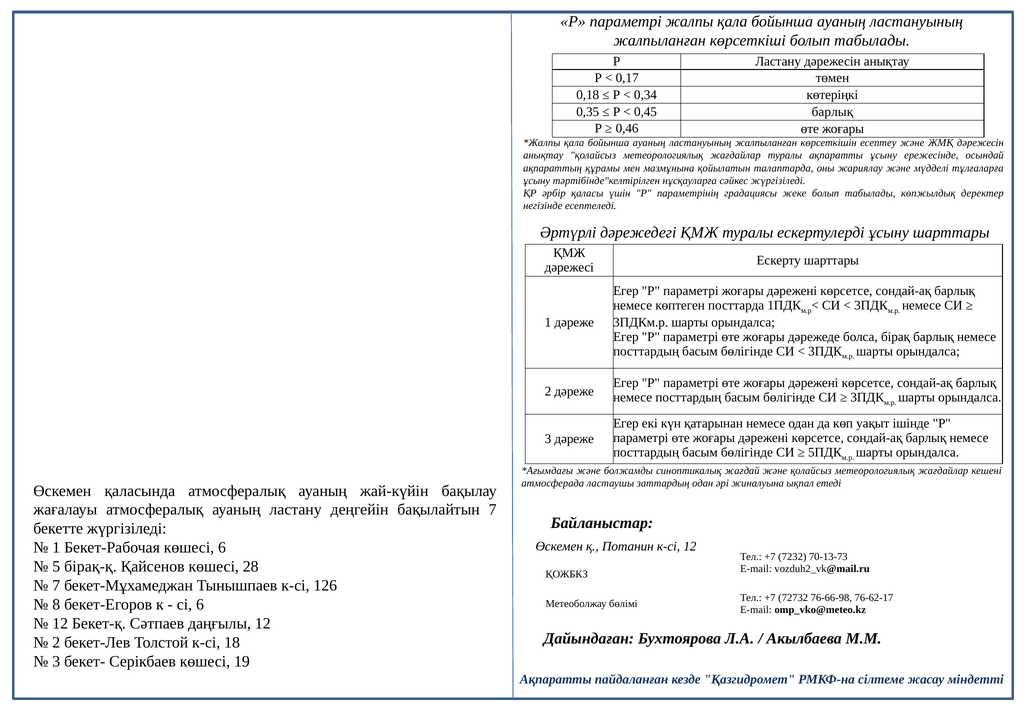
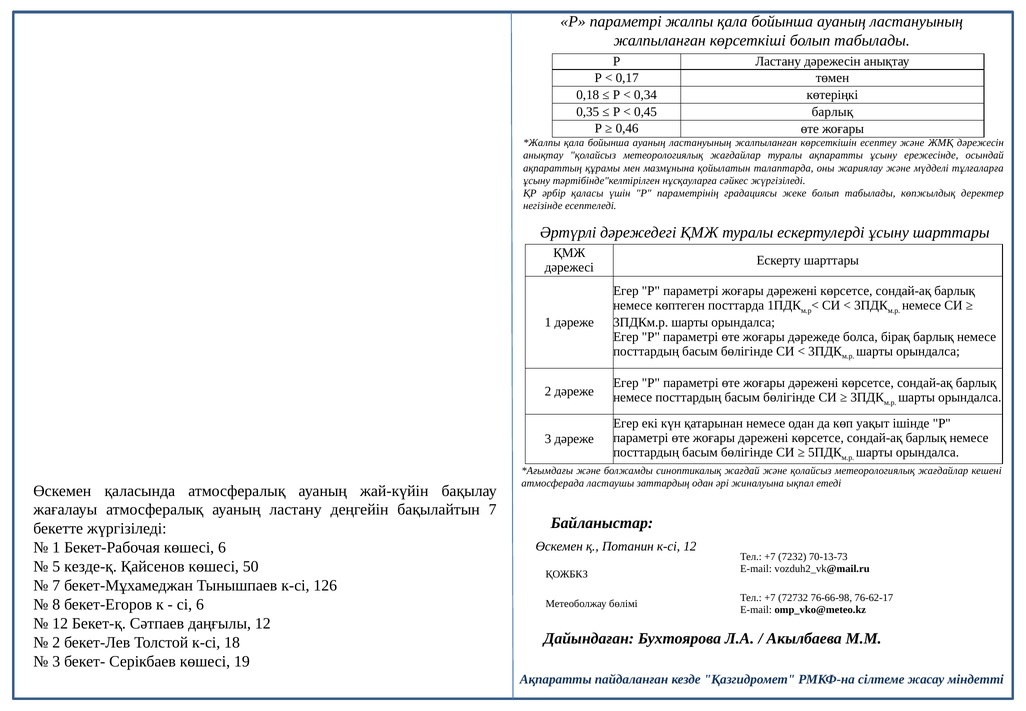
бірақ-қ: бірақ-қ -> кезде-қ
28: 28 -> 50
